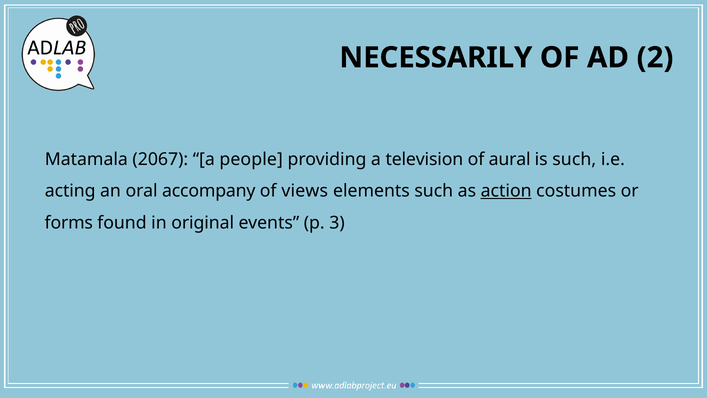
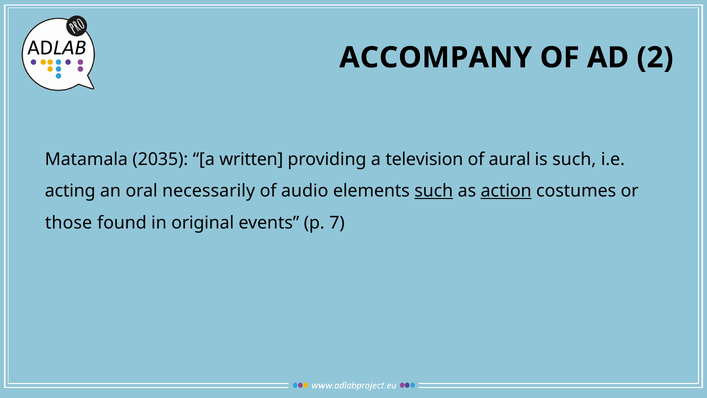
NECESSARILY: NECESSARILY -> ACCOMPANY
2067: 2067 -> 2035
people: people -> written
accompany: accompany -> necessarily
views: views -> audio
such at (434, 191) underline: none -> present
forms: forms -> those
3: 3 -> 7
